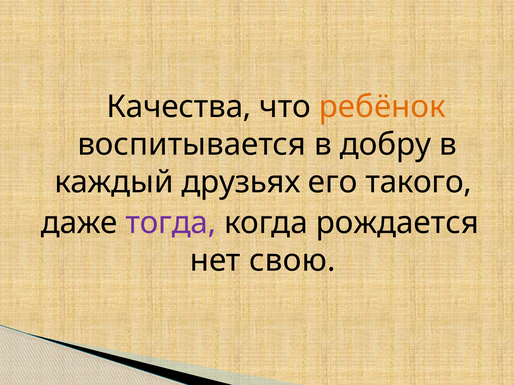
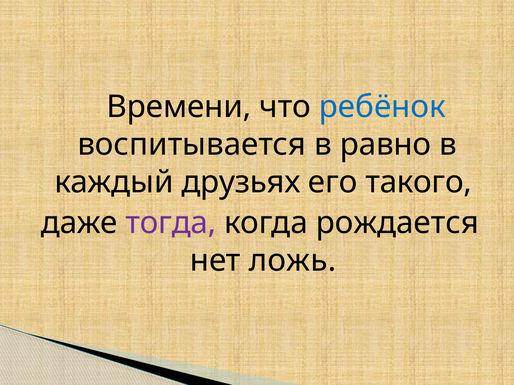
Качества: Качества -> Времени
ребёнок colour: orange -> blue
добру: добру -> равно
свою: свою -> ложь
